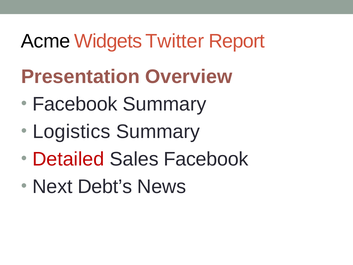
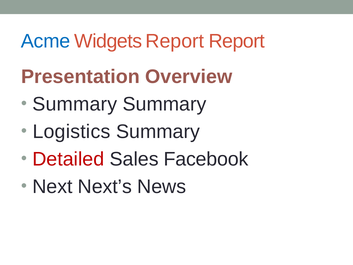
Acme colour: black -> blue
Widgets Twitter: Twitter -> Report
Facebook at (75, 104): Facebook -> Summary
Debt’s: Debt’s -> Next’s
